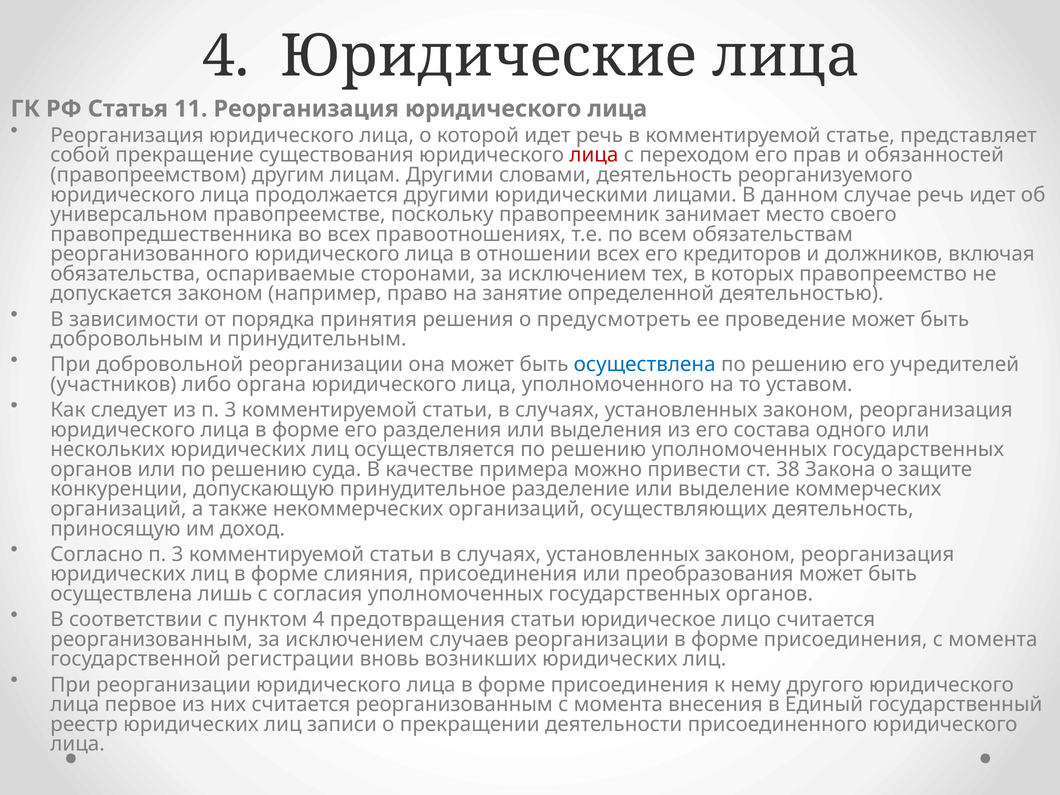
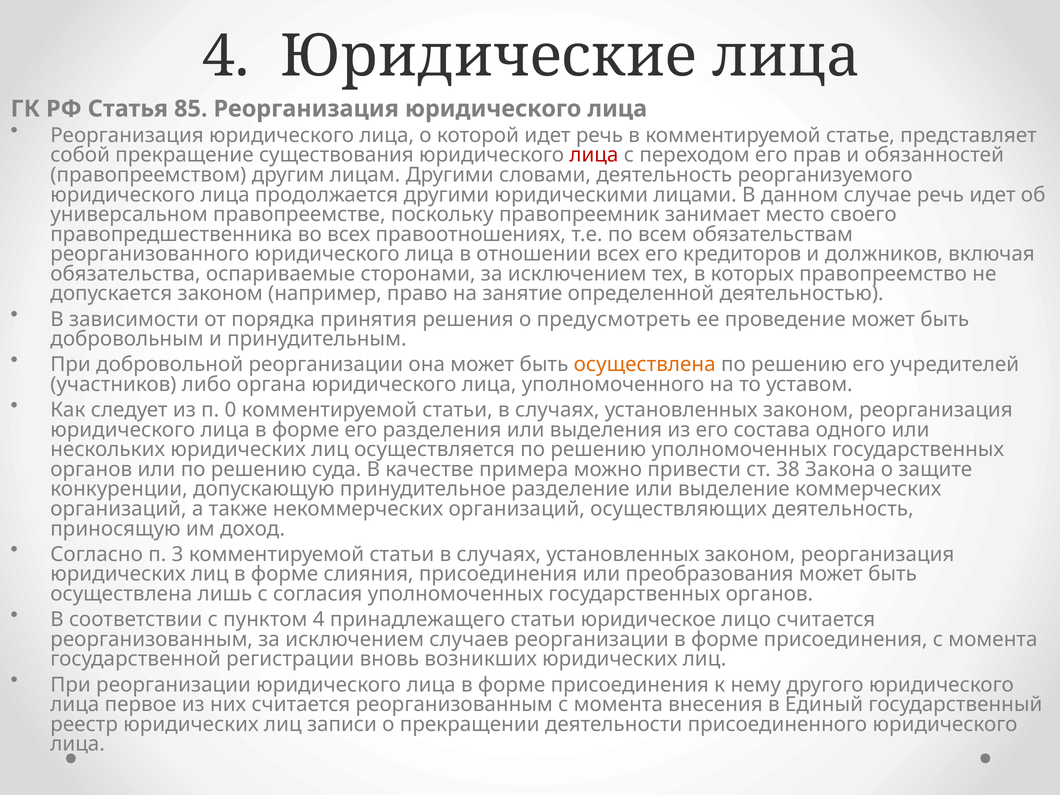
11: 11 -> 85
осуществлена at (645, 365) colour: blue -> orange
из п 3: 3 -> 0
предотвращения: предотвращения -> принадлежащего
